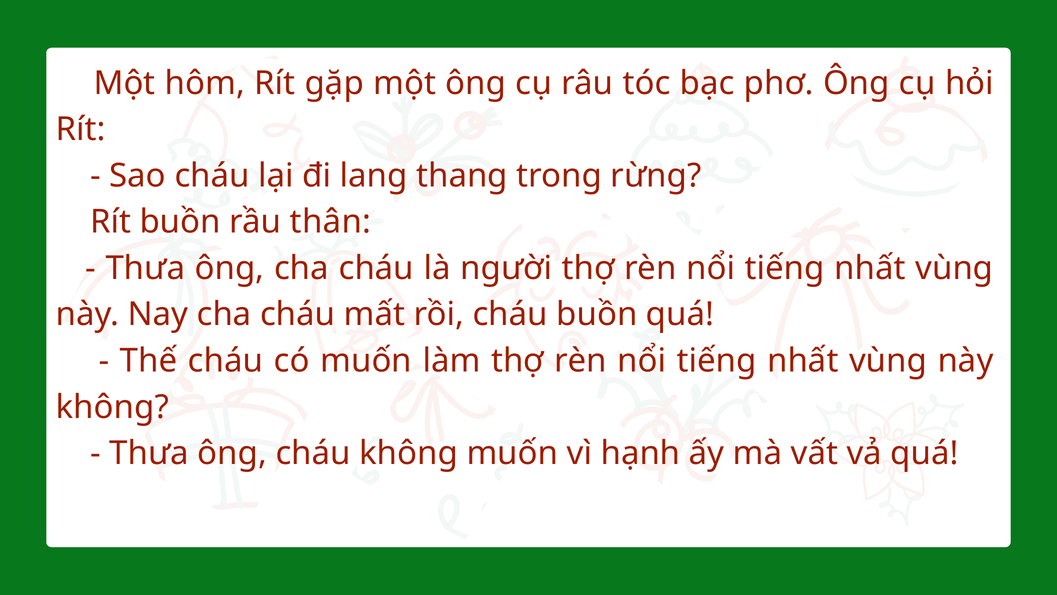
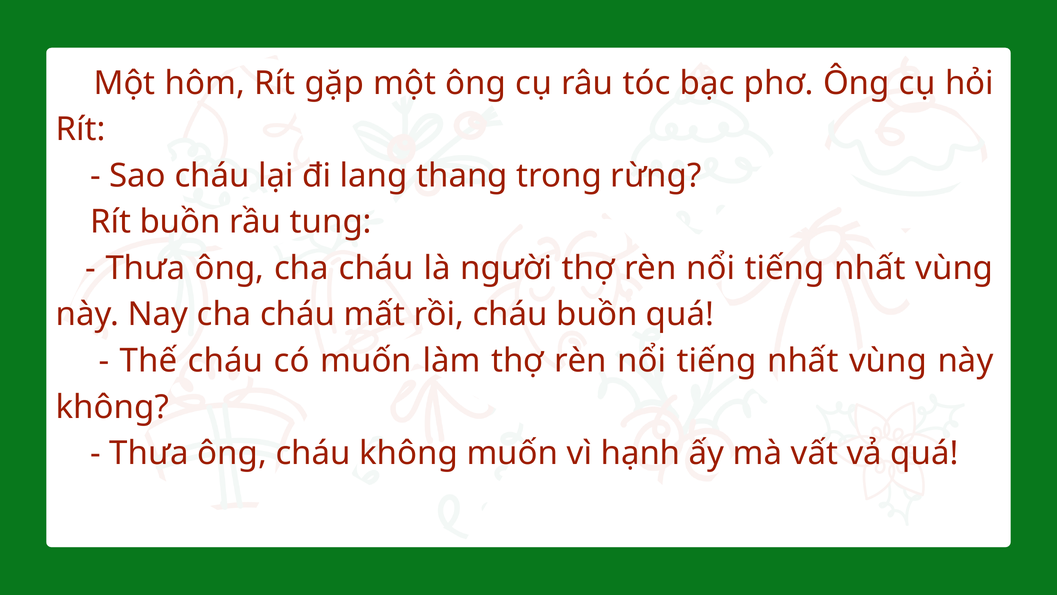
thân: thân -> tung
